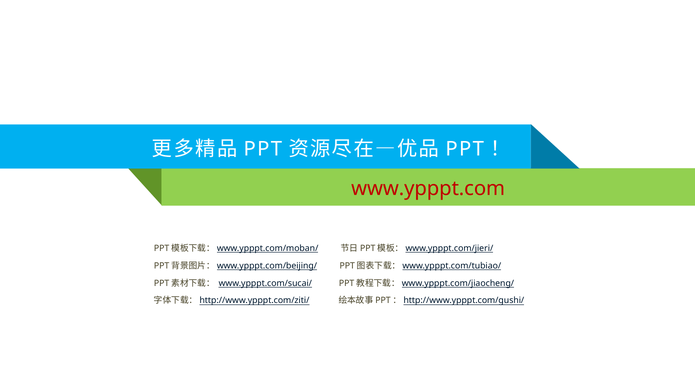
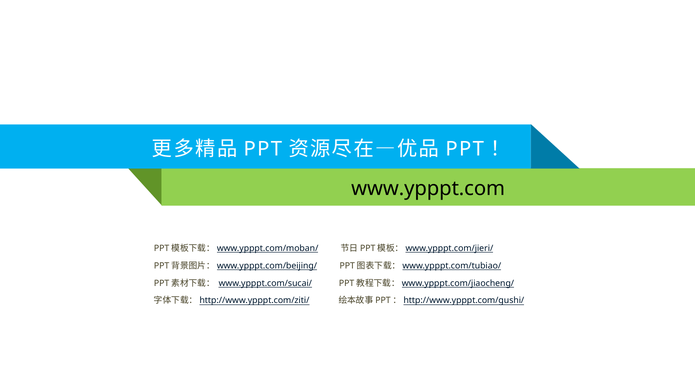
www.ypppt.com colour: red -> black
